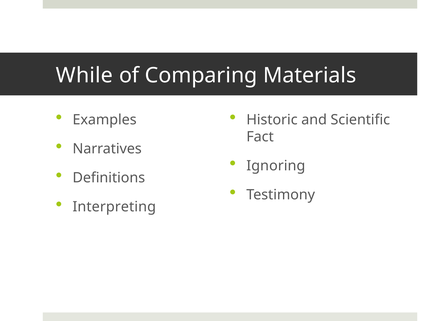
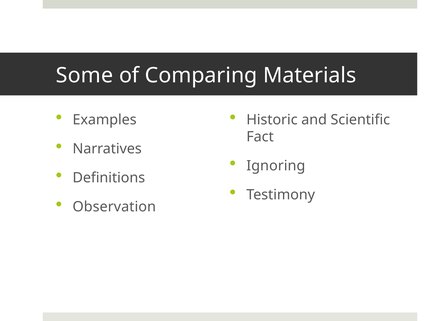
While: While -> Some
Interpreting: Interpreting -> Observation
